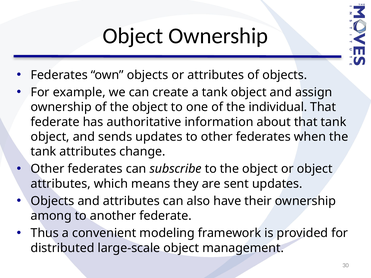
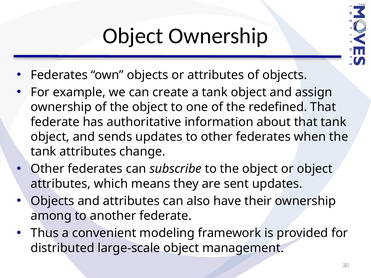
individual: individual -> redefined
